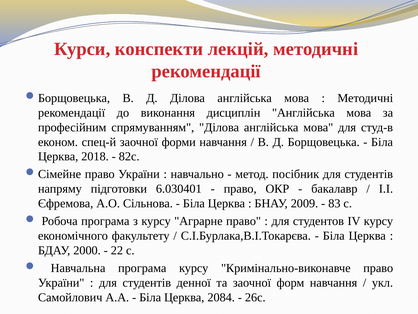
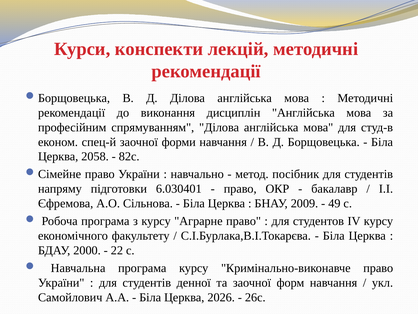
2018: 2018 -> 2058
83: 83 -> 49
2084: 2084 -> 2026
